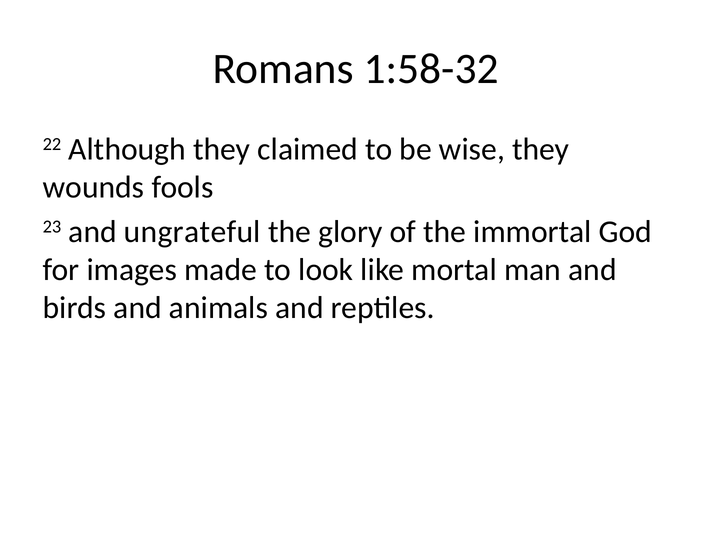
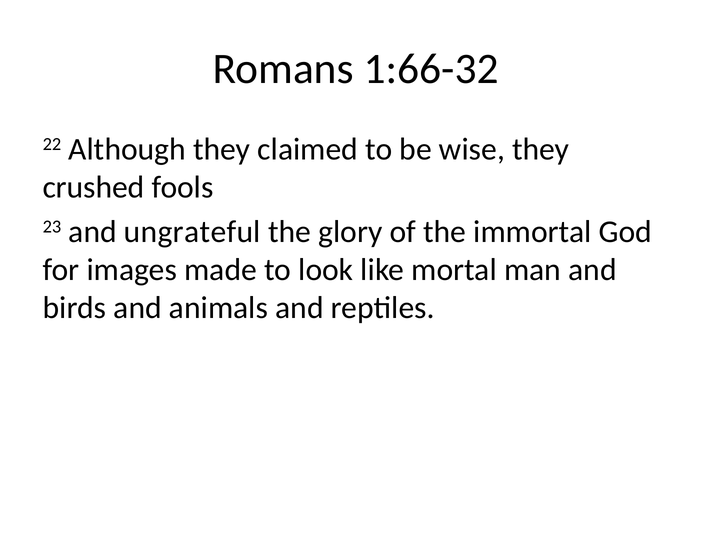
1:58-32: 1:58-32 -> 1:66-32
wounds: wounds -> crushed
